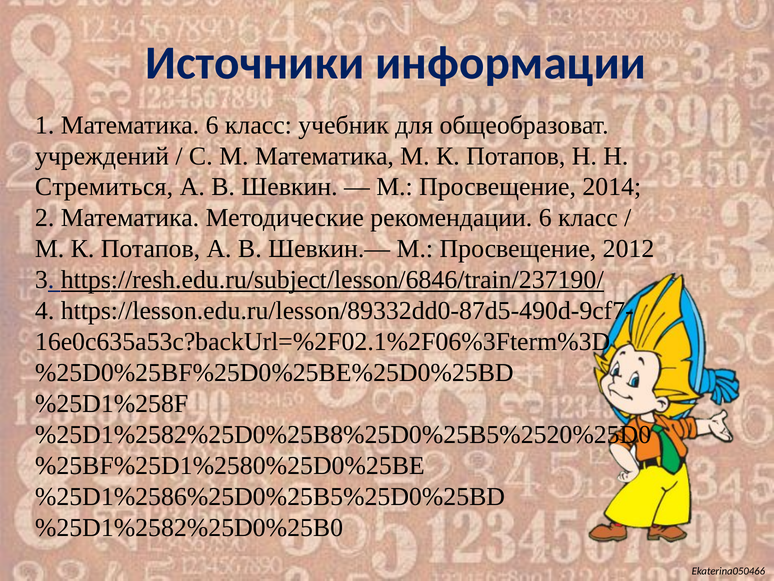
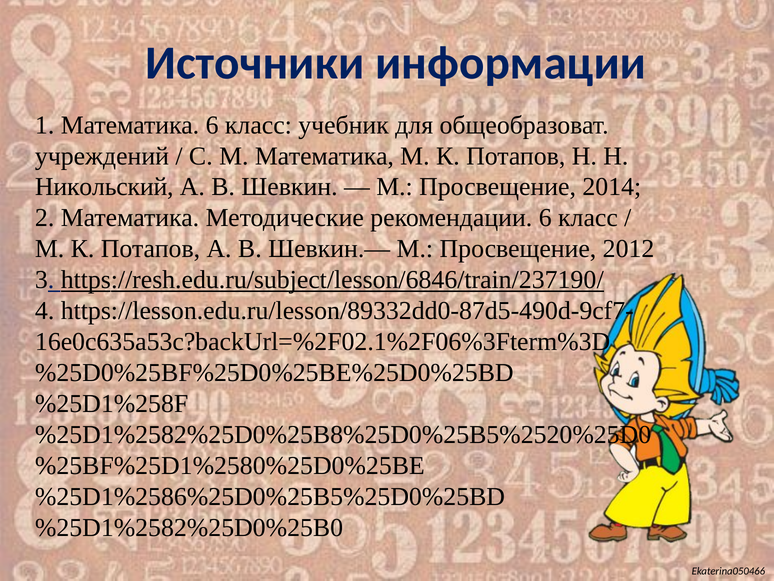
Стремиться: Стремиться -> Никольский
